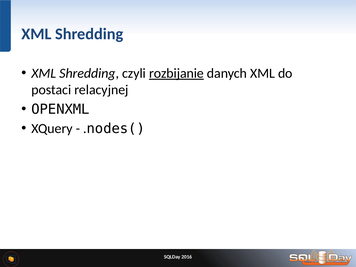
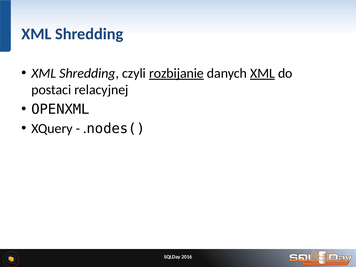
XML at (262, 73) underline: none -> present
